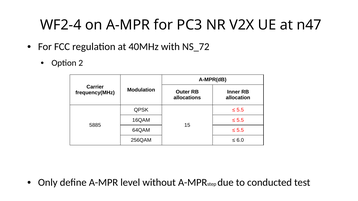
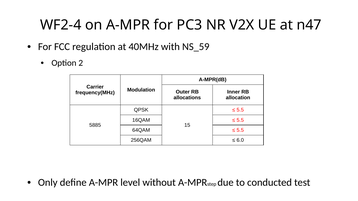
NS_72: NS_72 -> NS_59
